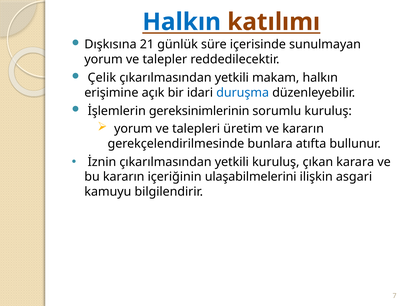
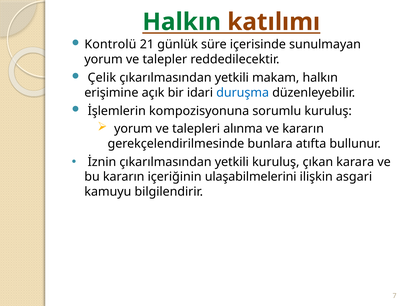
Halkın at (182, 22) colour: blue -> green
Dışkısına: Dışkısına -> Kontrolü
gereksinimlerinin: gereksinimlerinin -> kompozisyonuna
üretim: üretim -> alınma
